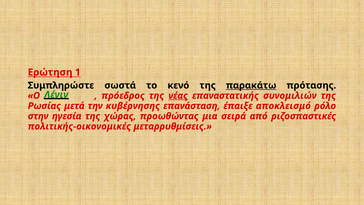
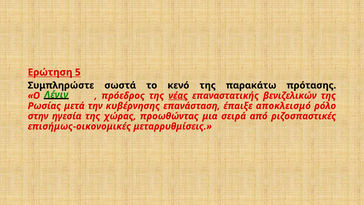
1: 1 -> 5
παρακάτω underline: present -> none
συνομιλιών: συνομιλιών -> βενιζελικών
πολιτικής-οικονομικές: πολιτικής-οικονομικές -> επισήμως-οικονομικές
